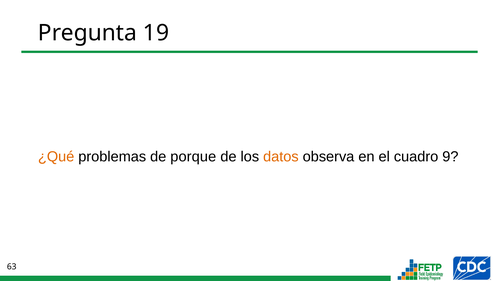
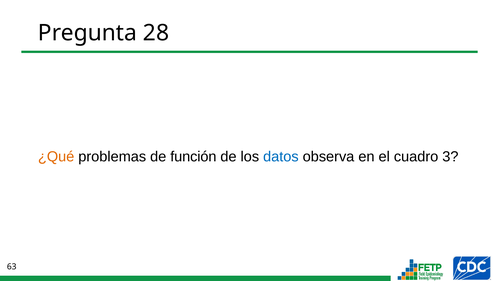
19: 19 -> 28
porque: porque -> función
datos colour: orange -> blue
9: 9 -> 3
